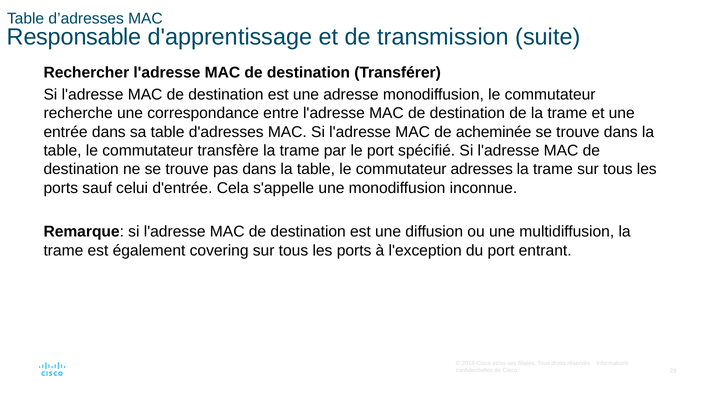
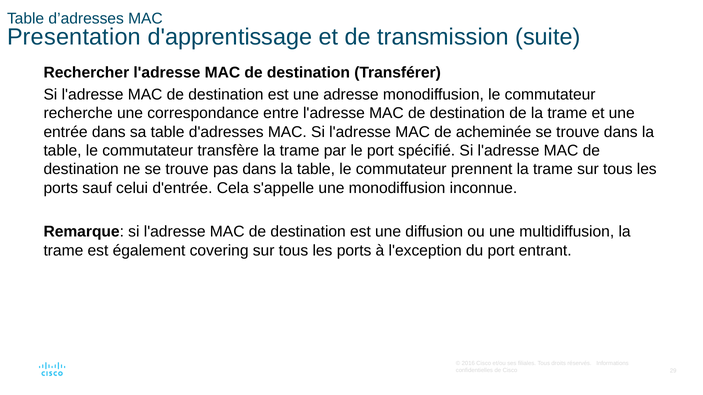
Responsable: Responsable -> Presentation
adresses: adresses -> prennent
